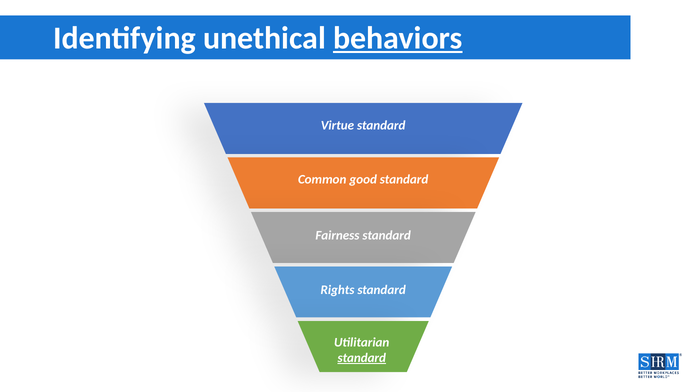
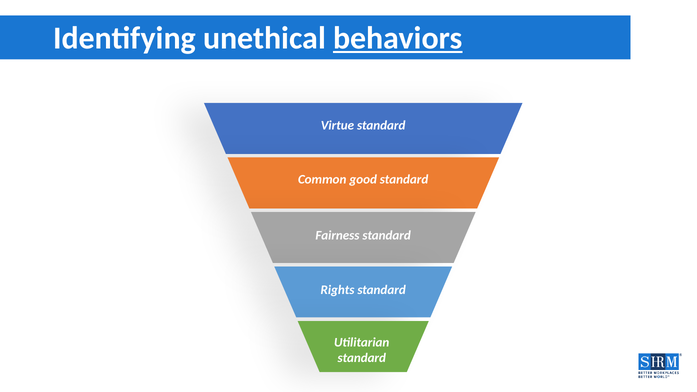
standard at (362, 358) underline: present -> none
